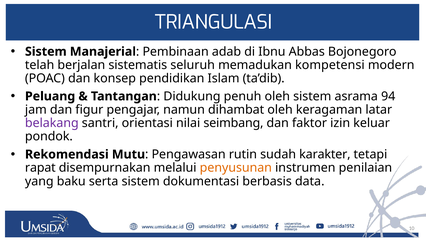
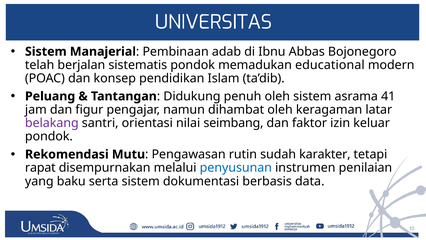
TRIANGULASI: TRIANGULASI -> UNIVERSITAS
sistematis seluruh: seluruh -> pondok
kompetensi: kompetensi -> educational
94: 94 -> 41
penyusunan colour: orange -> blue
